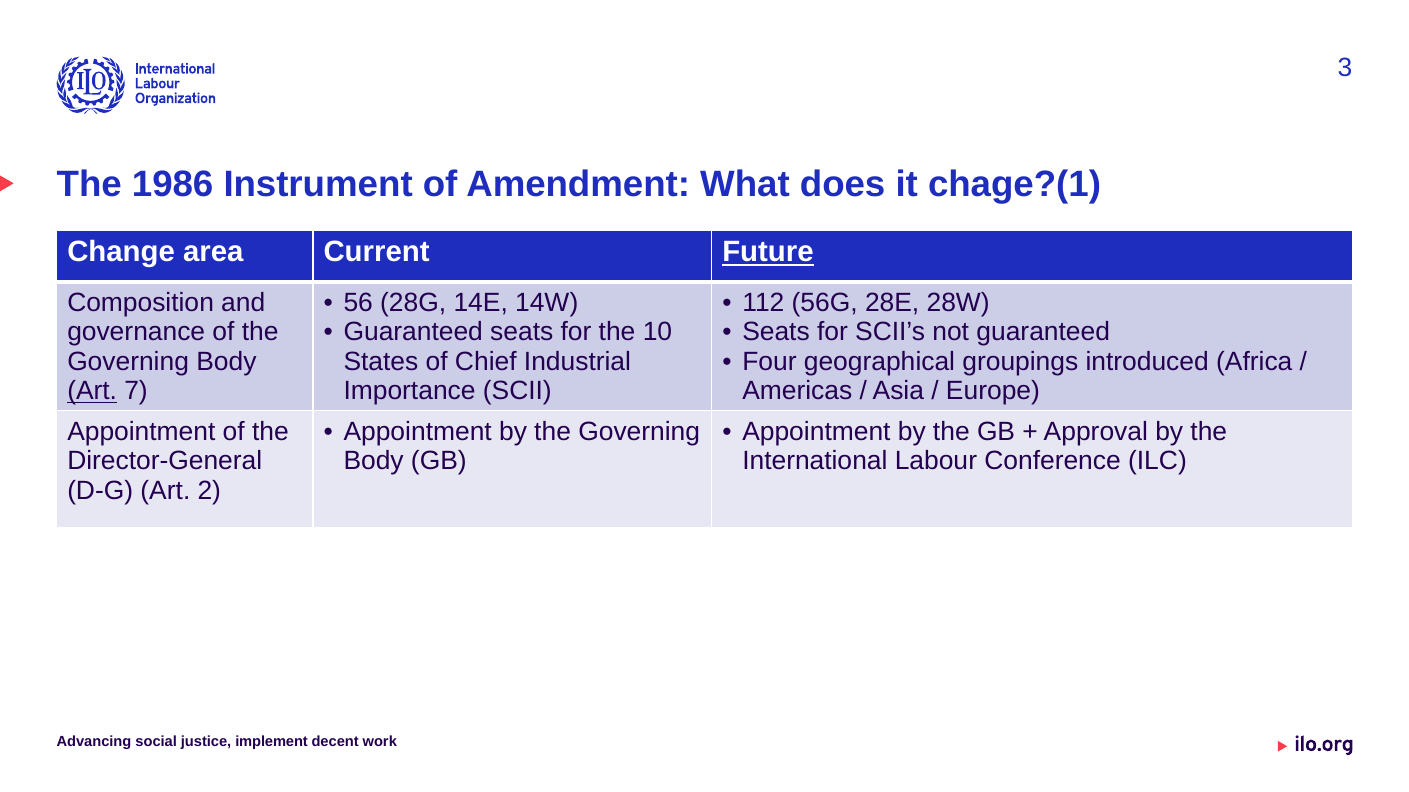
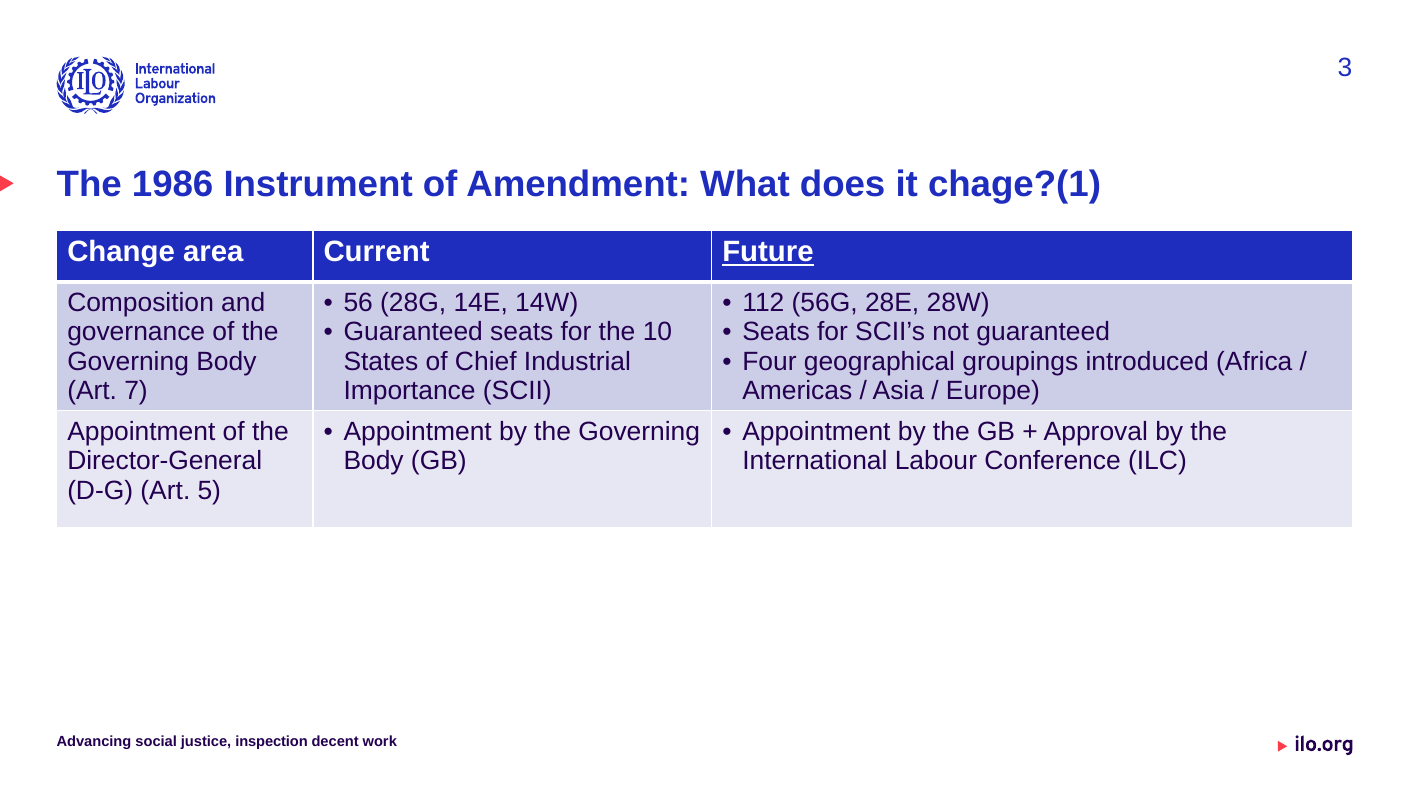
Art at (92, 391) underline: present -> none
2: 2 -> 5
implement: implement -> inspection
